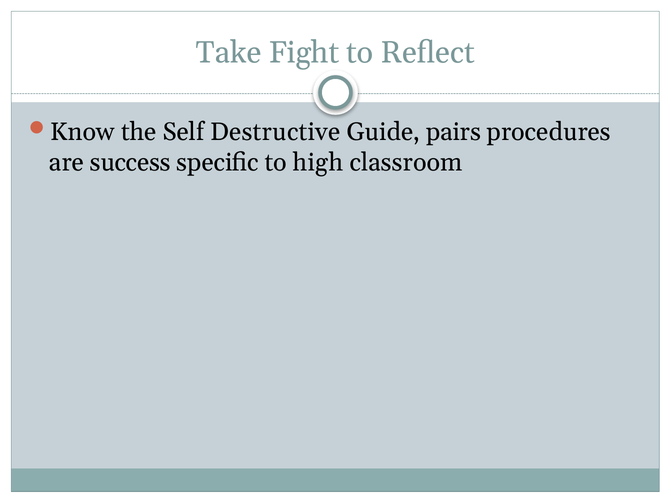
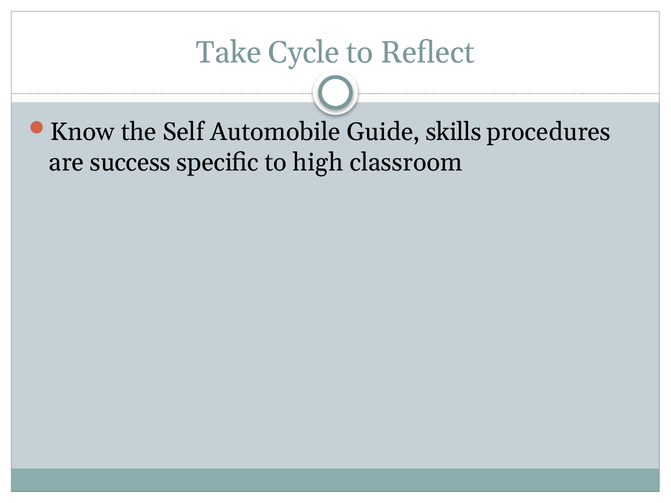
Fight: Fight -> Cycle
Destructive: Destructive -> Automobile
pairs: pairs -> skills
